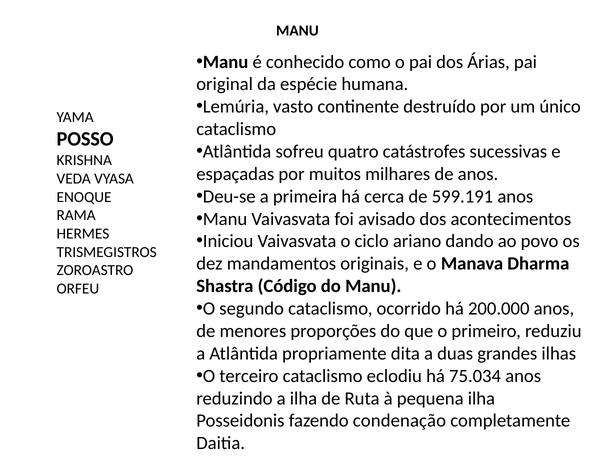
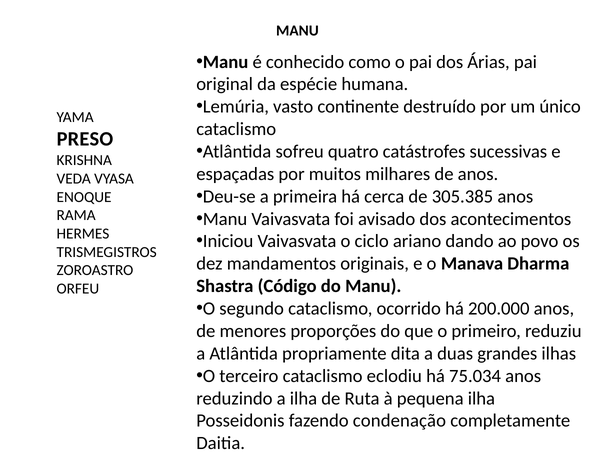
POSSO: POSSO -> PRESO
599.191: 599.191 -> 305.385
